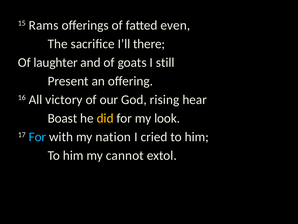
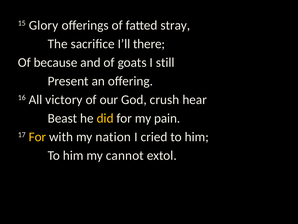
Rams: Rams -> Glory
even: even -> stray
laughter: laughter -> because
rising: rising -> crush
Boast: Boast -> Beast
look: look -> pain
For at (37, 137) colour: light blue -> yellow
